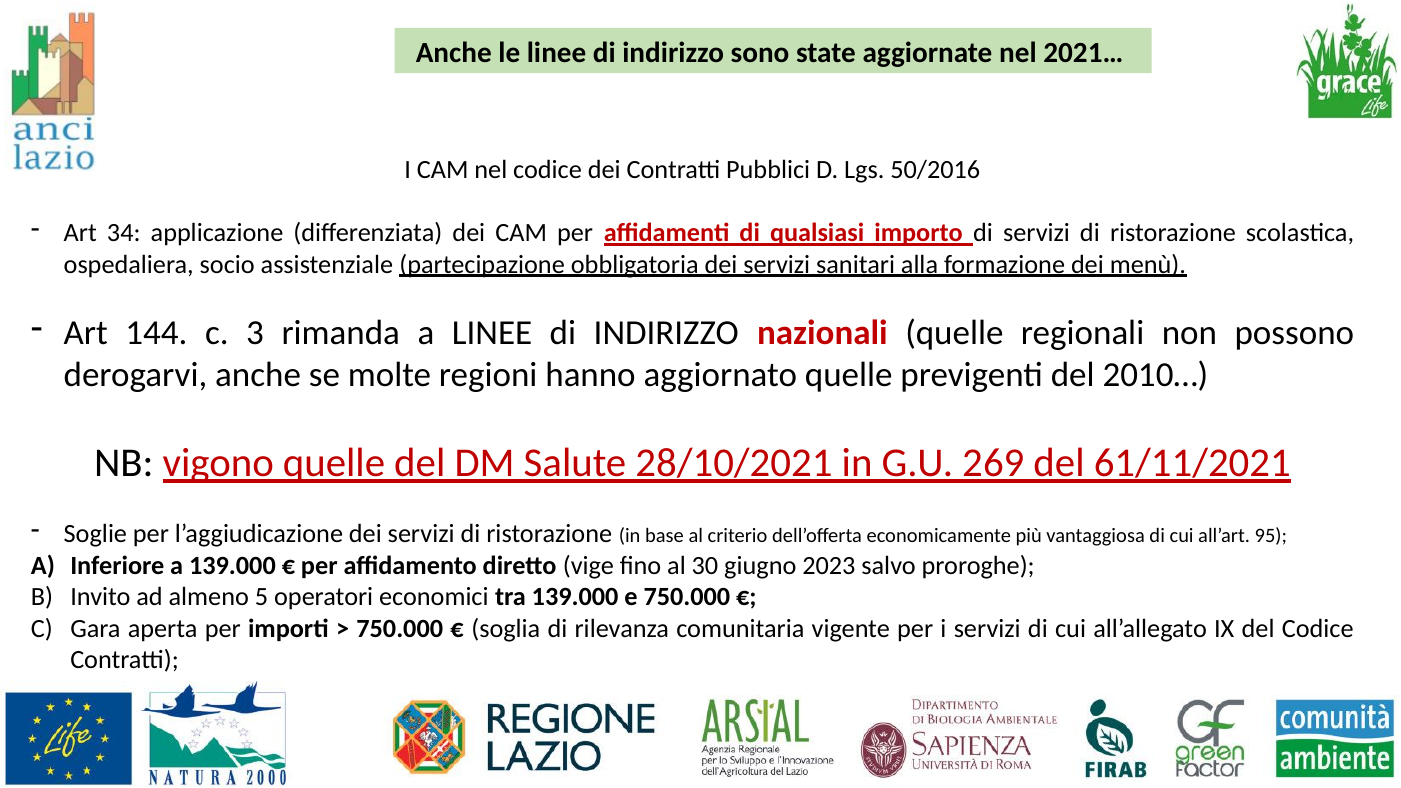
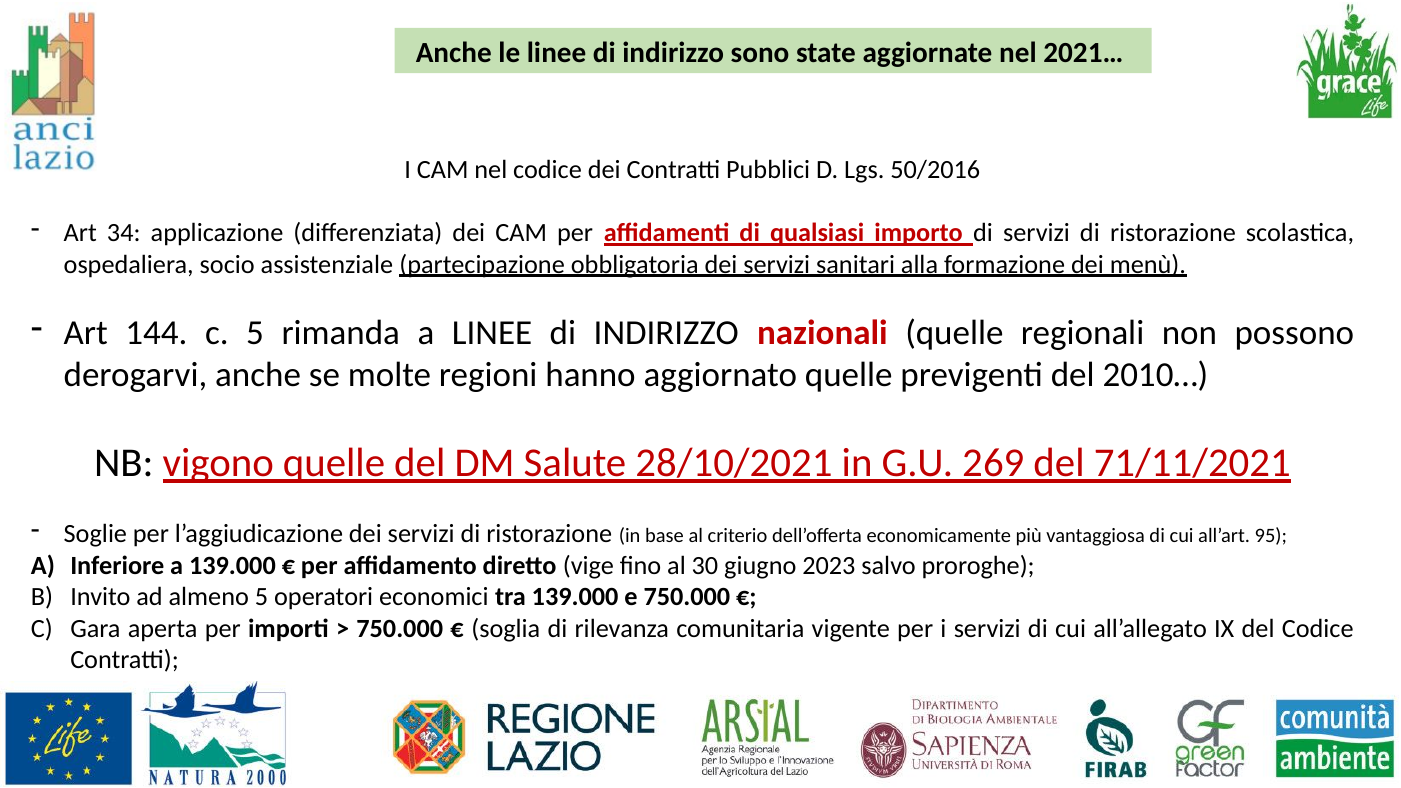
c 3: 3 -> 5
61/11/2021: 61/11/2021 -> 71/11/2021
